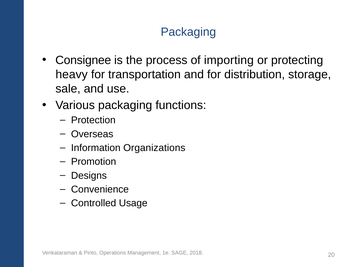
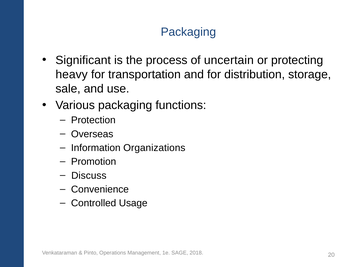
Consignee: Consignee -> Significant
importing: importing -> uncertain
Designs: Designs -> Discuss
